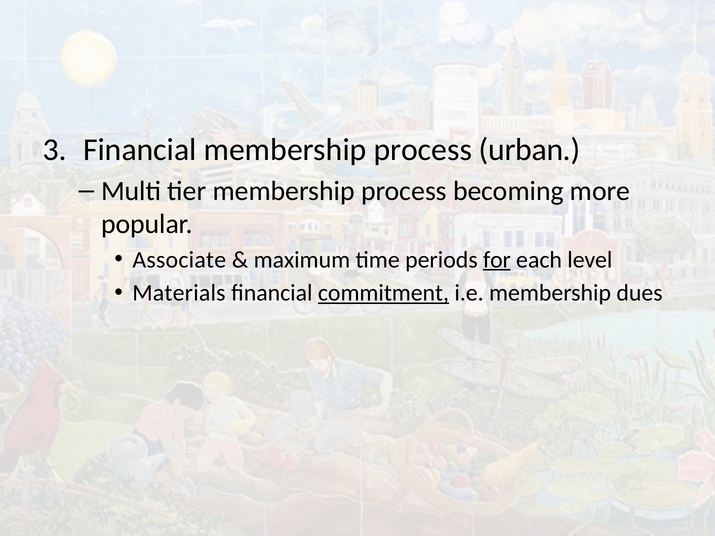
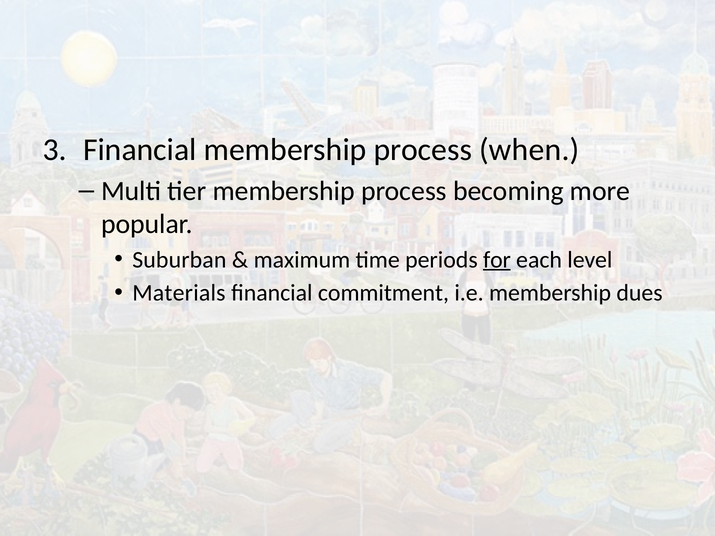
urban: urban -> when
Associate: Associate -> Suburban
commitment underline: present -> none
